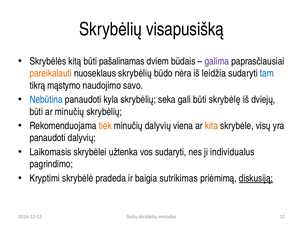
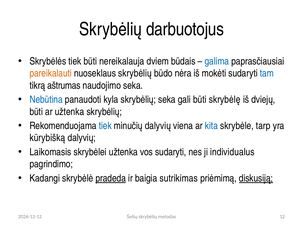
visapusišką: visapusišką -> darbuotojus
Skrybėlės kitą: kitą -> tiek
pašalinamas: pašalinamas -> nereikalauja
galima colour: purple -> blue
leidžia: leidžia -> mokėti
mąstymo: mąstymo -> aštrumas
naudojimo savo: savo -> seka
ar minučių: minučių -> užtenka
tiek at (105, 126) colour: orange -> blue
kita colour: orange -> blue
visų: visų -> tarp
panaudoti at (47, 138): panaudoti -> kūrybišką
Kryptimi: Kryptimi -> Kadangi
pradeda underline: none -> present
